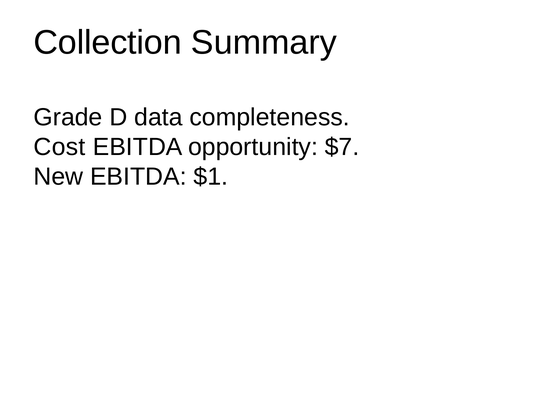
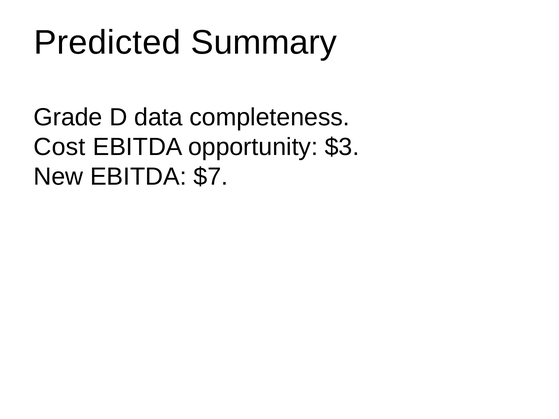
Collection: Collection -> Predicted
$7: $7 -> $3
$1: $1 -> $7
